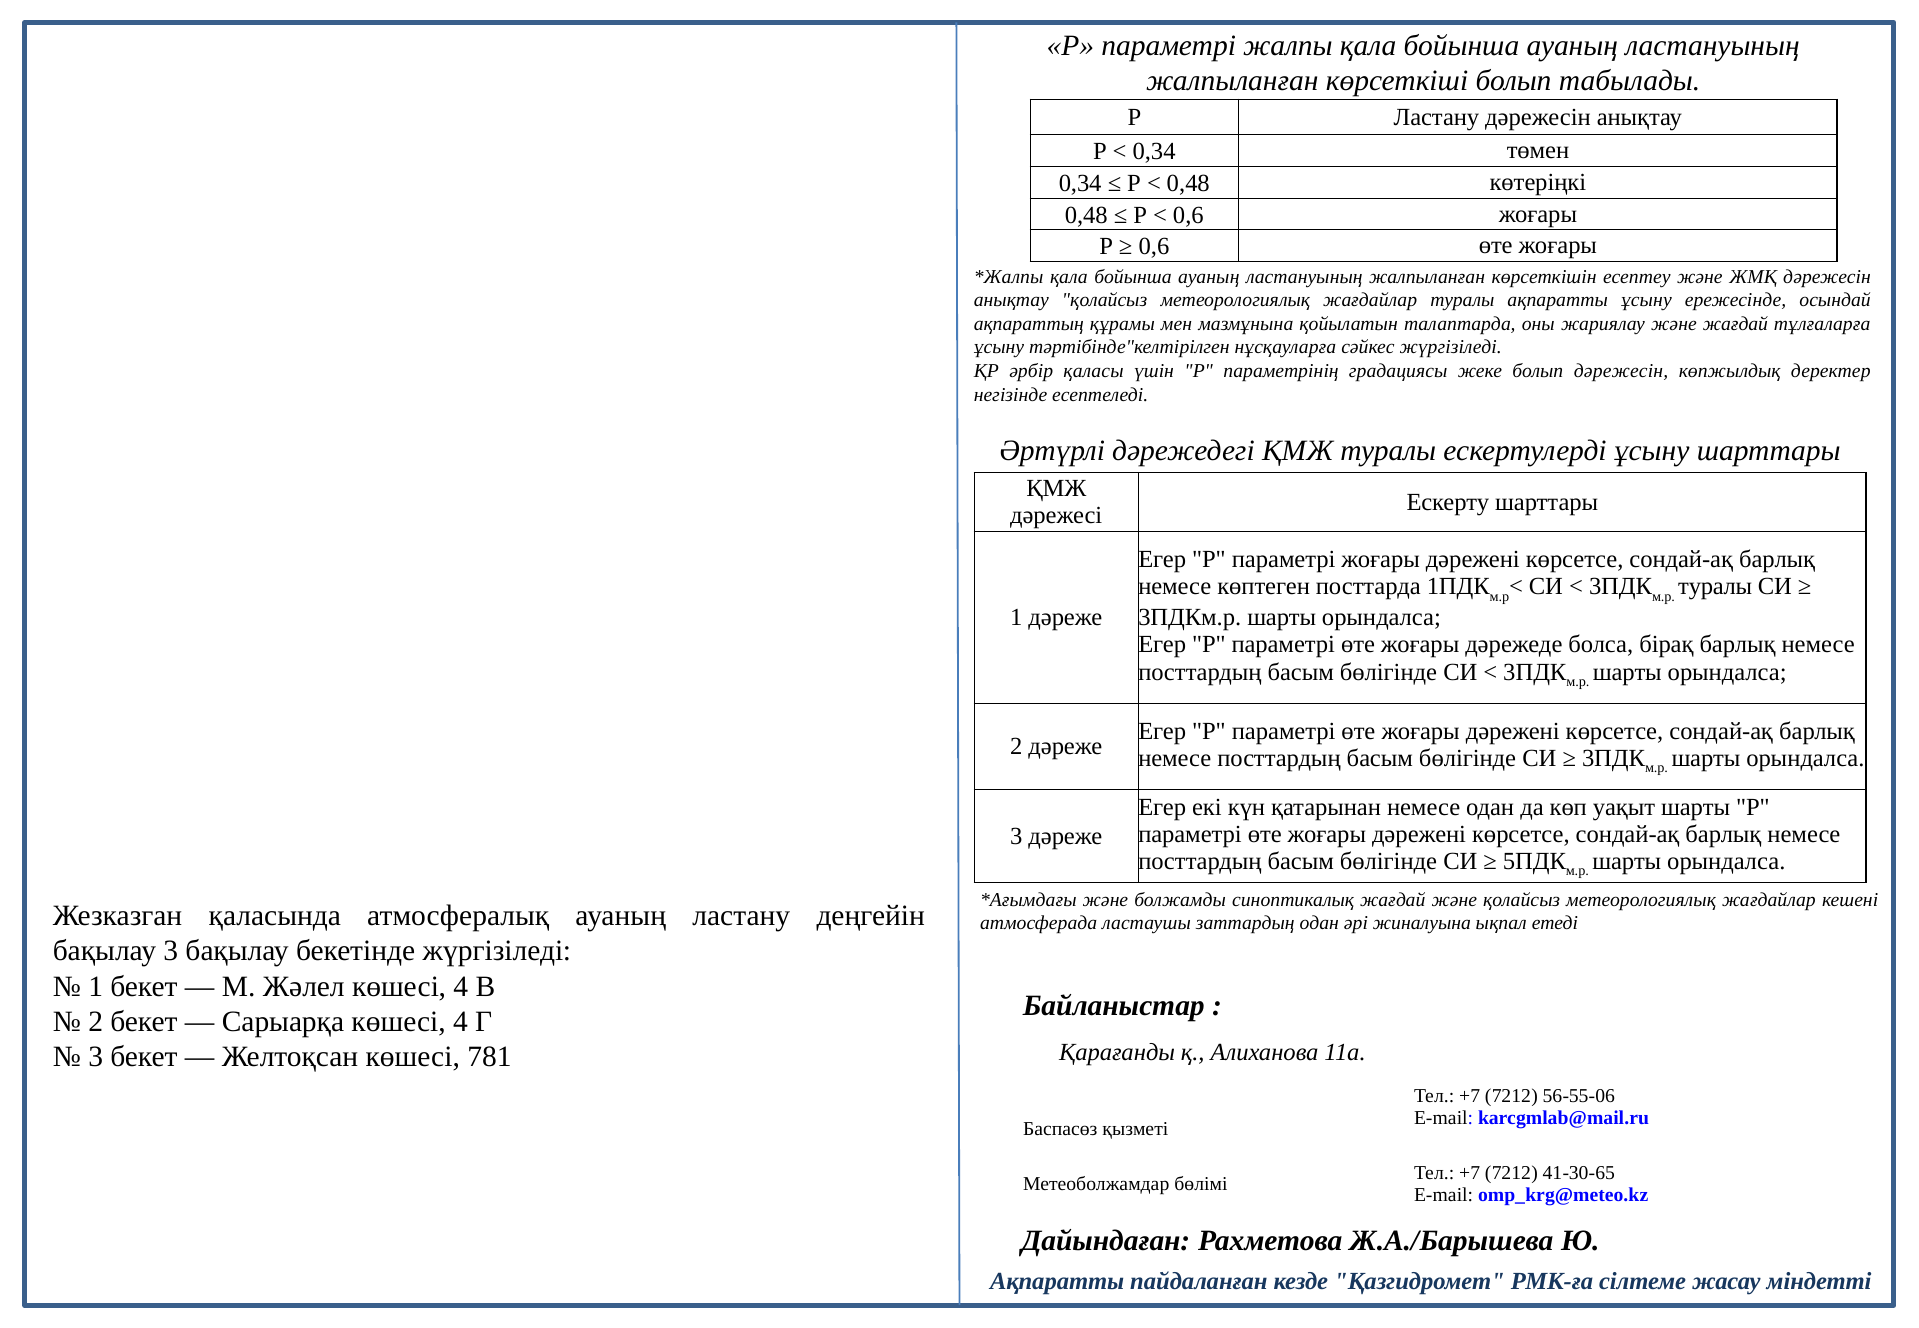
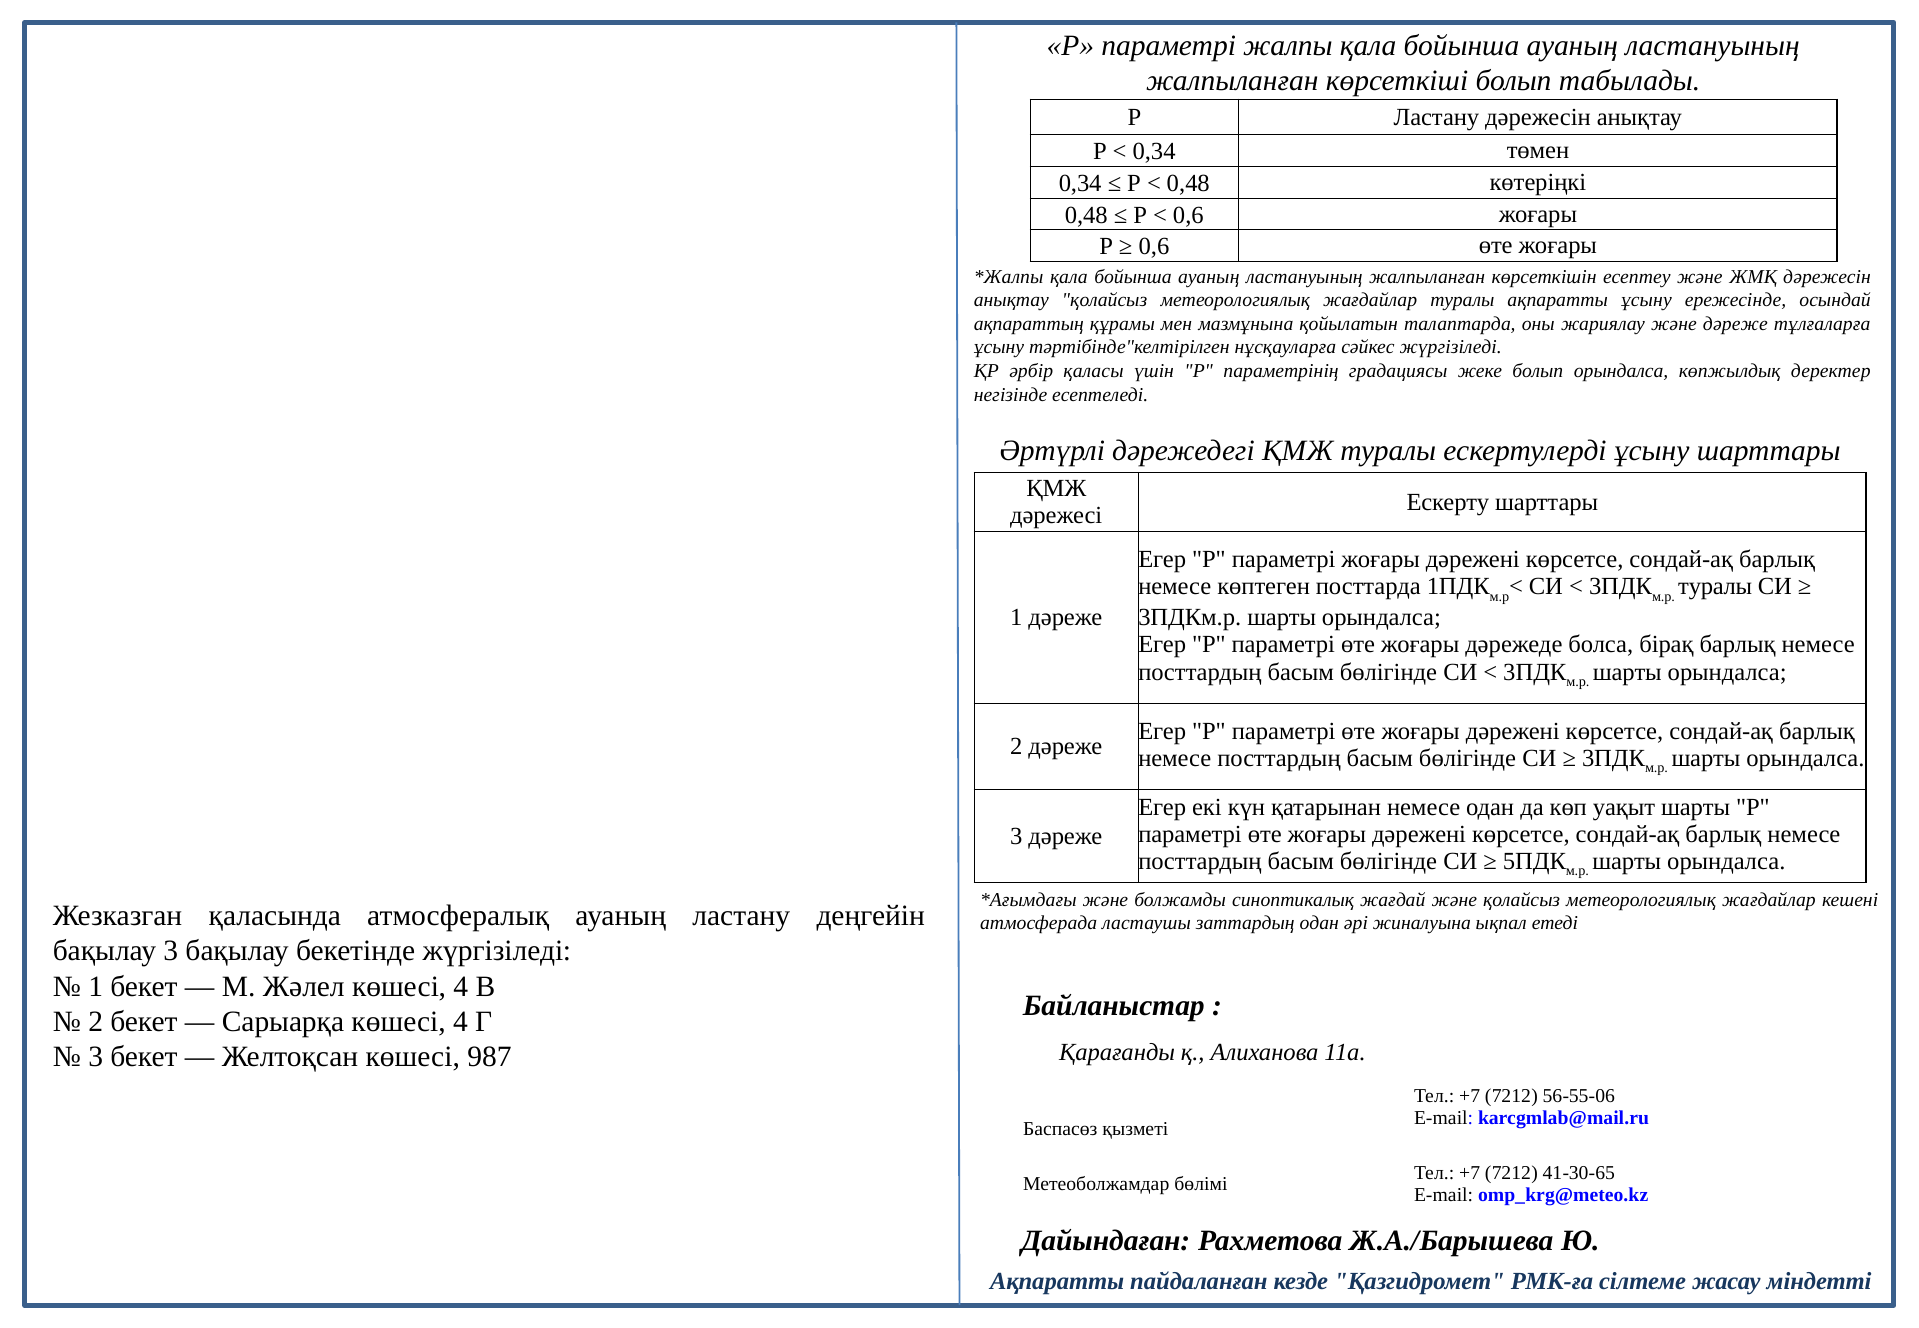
және жағдай: жағдай -> дәреже
болып дәрежесін: дәрежесін -> орындалса
781: 781 -> 987
